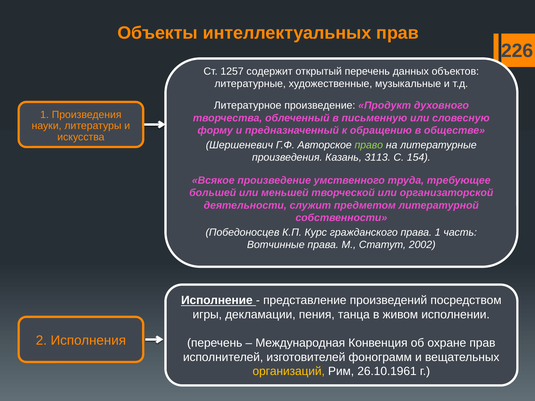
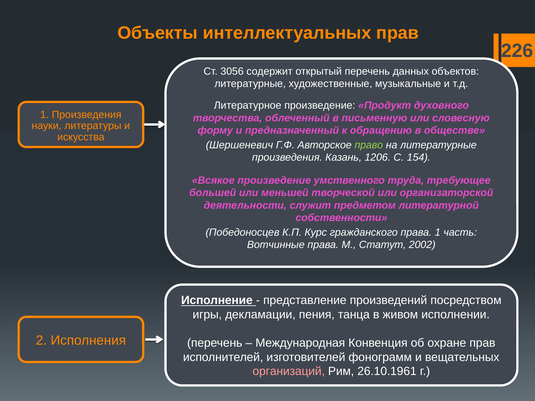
1257: 1257 -> 3056
3113: 3113 -> 1206
организаций colour: yellow -> pink
